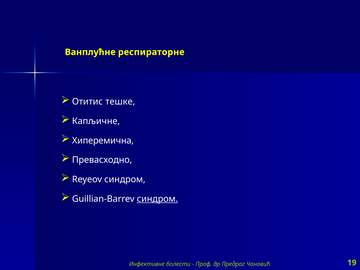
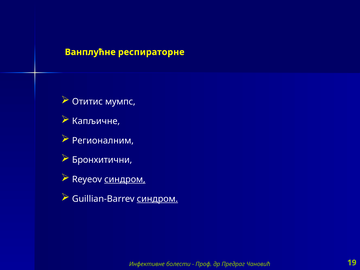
тешке: тешке -> мумпс
Хиперемична: Хиперемична -> Регионалним
Превасходно: Превасходно -> Бронхитични
синдром at (125, 179) underline: none -> present
